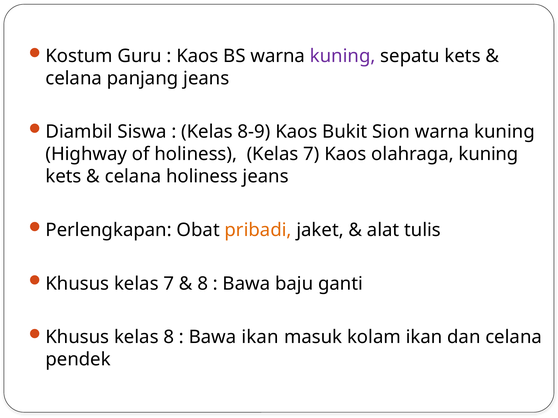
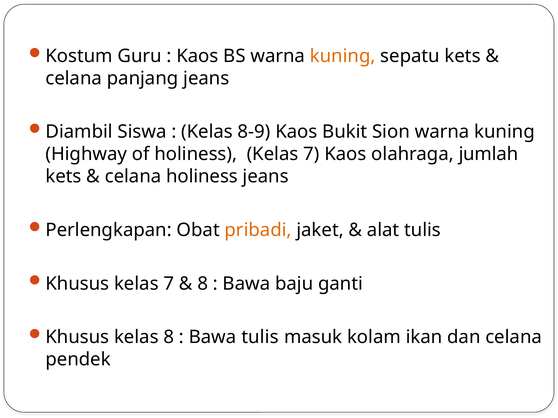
kuning at (343, 56) colour: purple -> orange
olahraga kuning: kuning -> jumlah
Bawa ikan: ikan -> tulis
